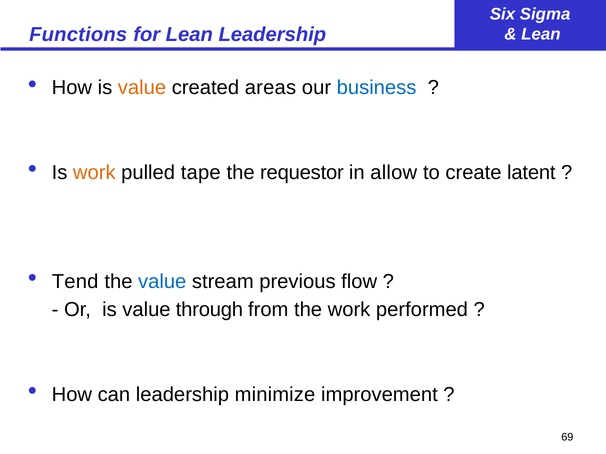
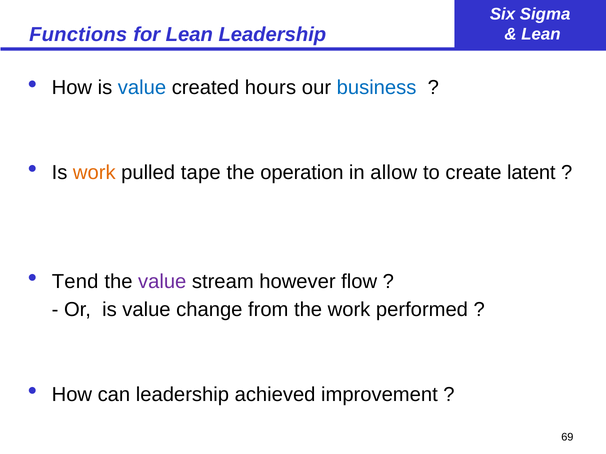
value at (142, 88) colour: orange -> blue
areas: areas -> hours
requestor: requestor -> operation
value at (162, 282) colour: blue -> purple
previous: previous -> however
through: through -> change
minimize: minimize -> achieved
